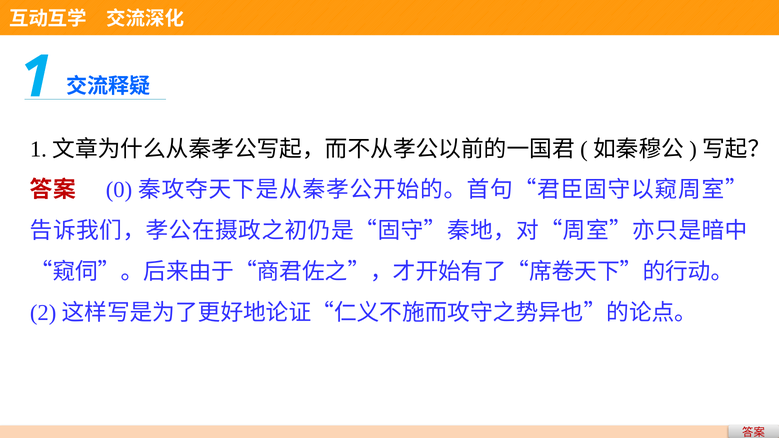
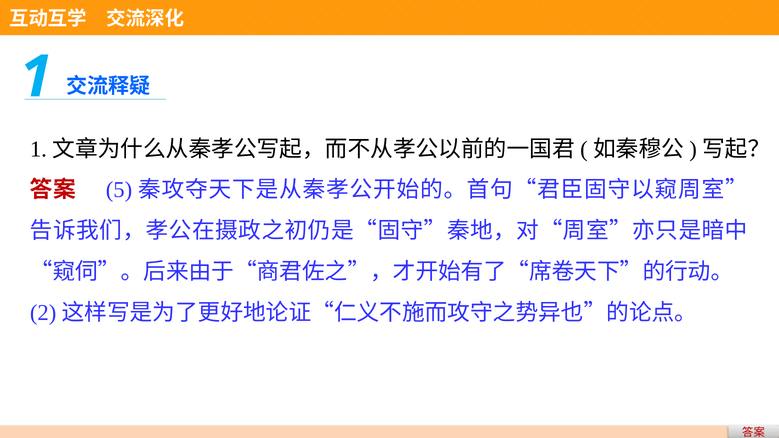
0: 0 -> 5
